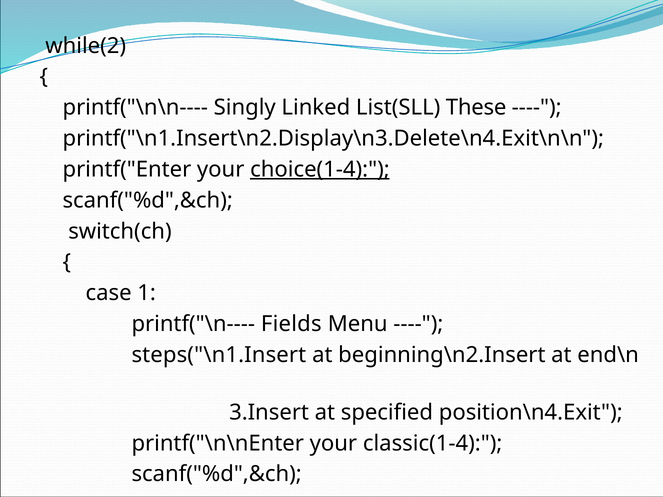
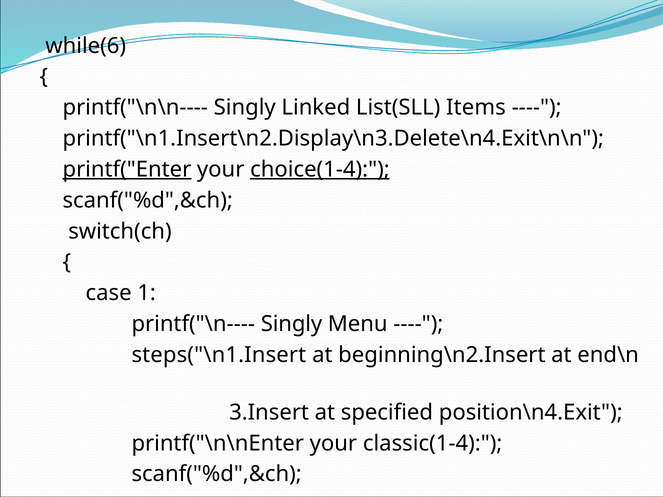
while(2: while(2 -> while(6
These: These -> Items
printf("Enter underline: none -> present
printf("\n---- Fields: Fields -> Singly
